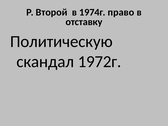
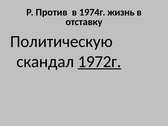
Второй: Второй -> Против
право: право -> жизнь
1972г underline: none -> present
